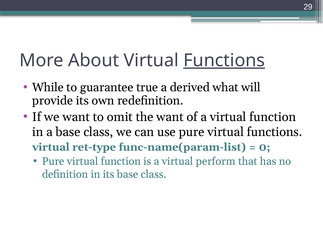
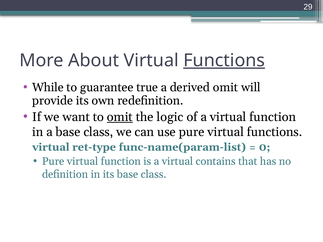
derived what: what -> omit
omit at (120, 117) underline: none -> present
the want: want -> logic
perform: perform -> contains
